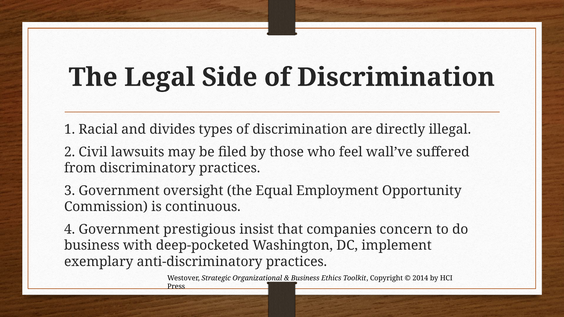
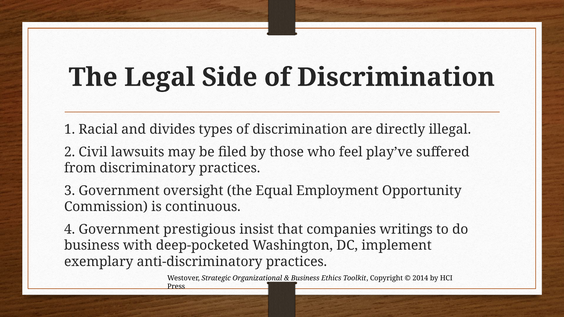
wall’ve: wall’ve -> play’ve
concern: concern -> writings
